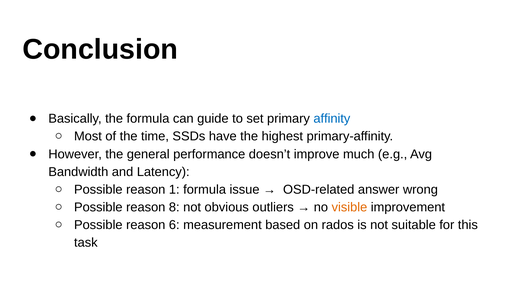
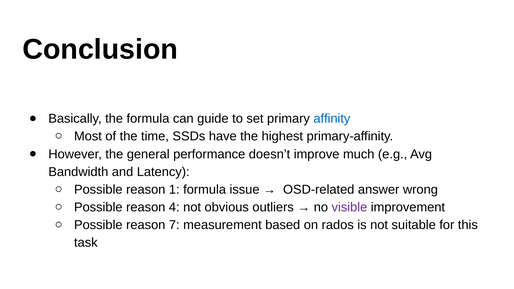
8: 8 -> 4
visible colour: orange -> purple
6: 6 -> 7
